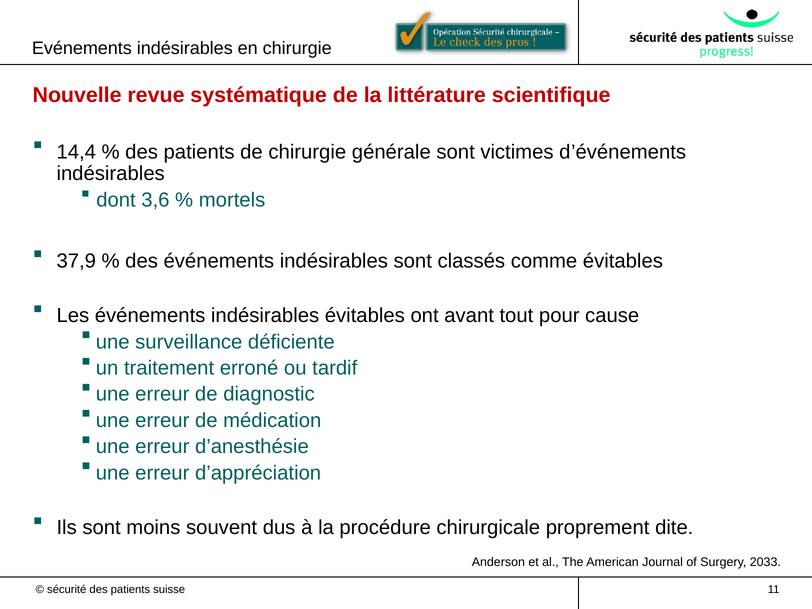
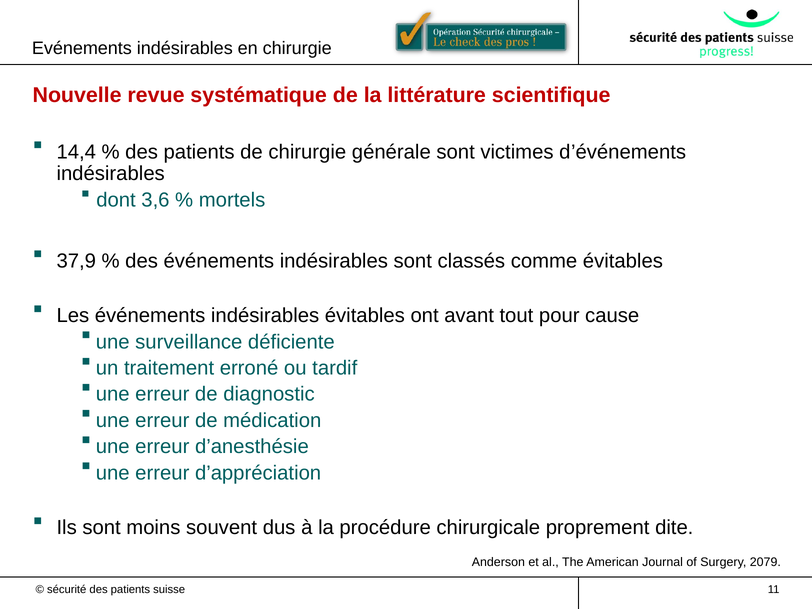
2033: 2033 -> 2079
